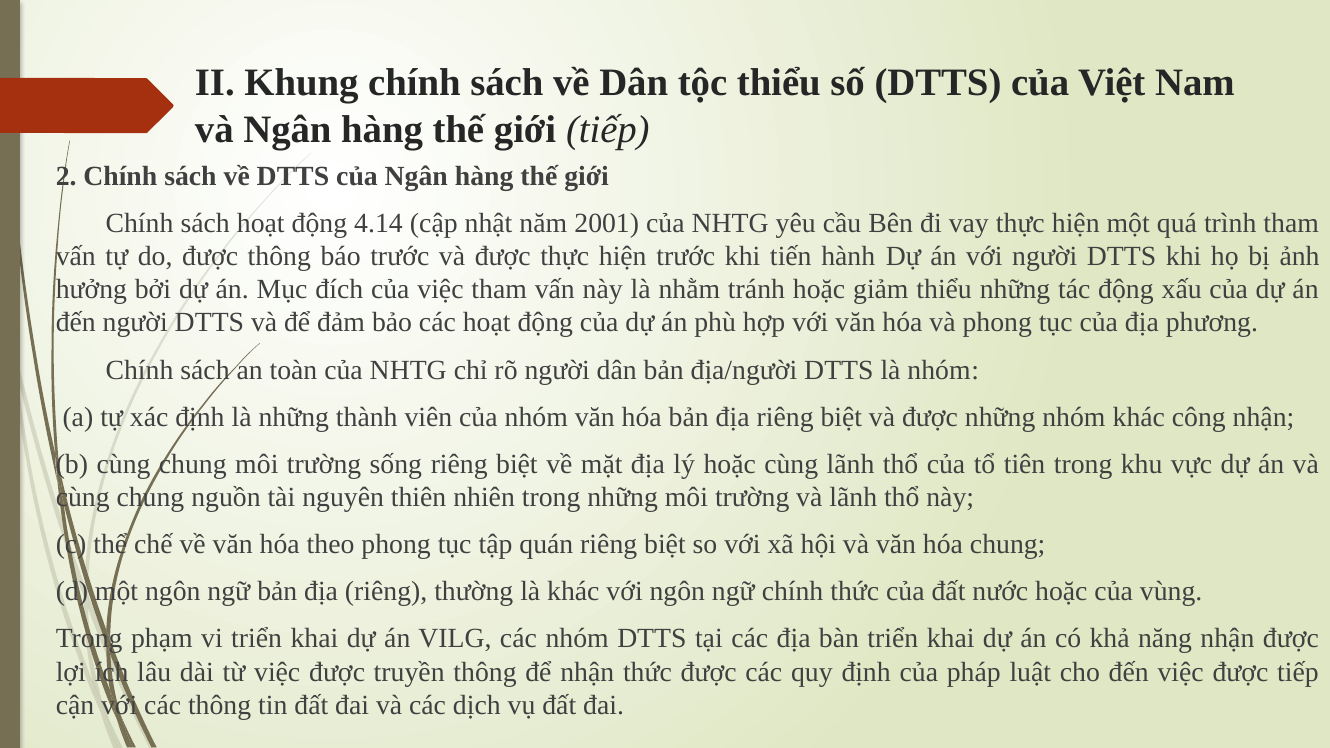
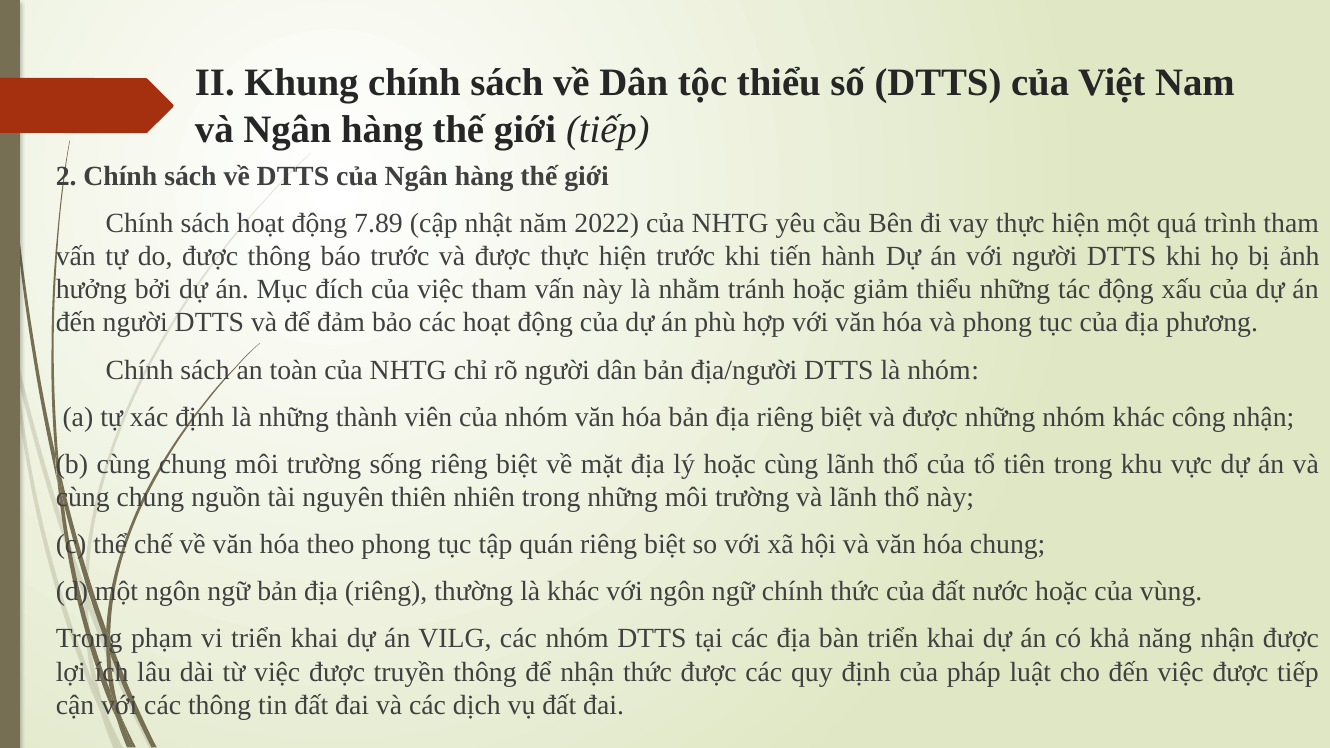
4.14: 4.14 -> 7.89
2001: 2001 -> 2022
